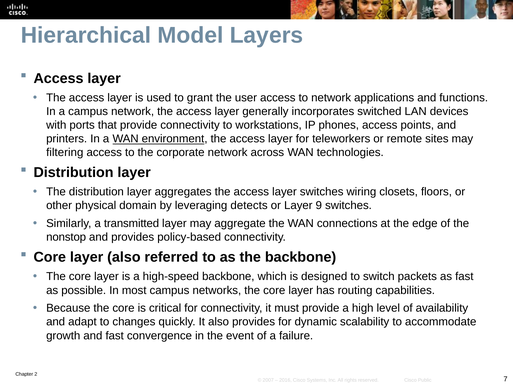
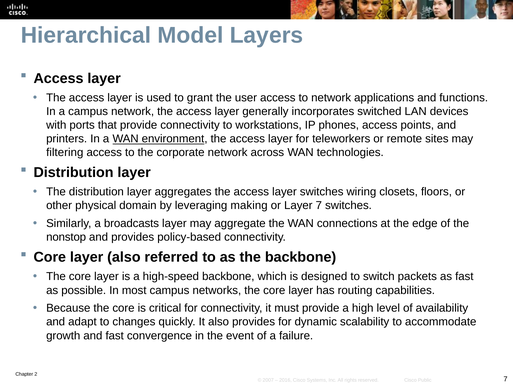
detects: detects -> making
Layer 9: 9 -> 7
transmitted: transmitted -> broadcasts
